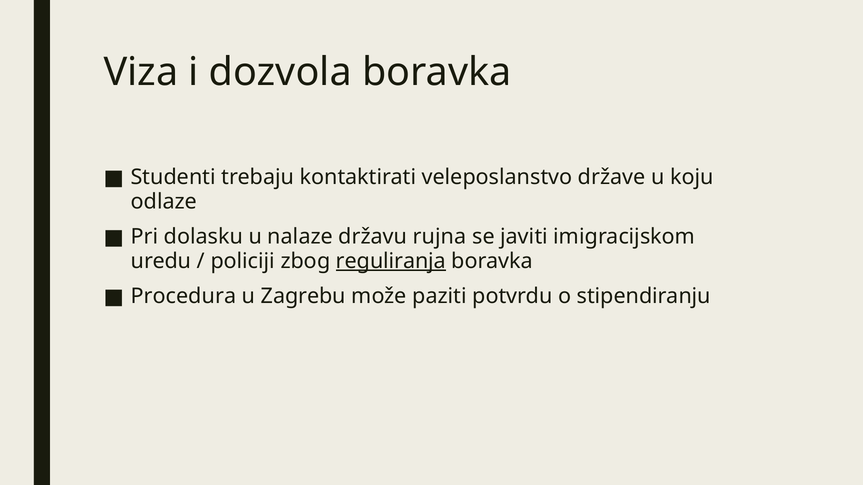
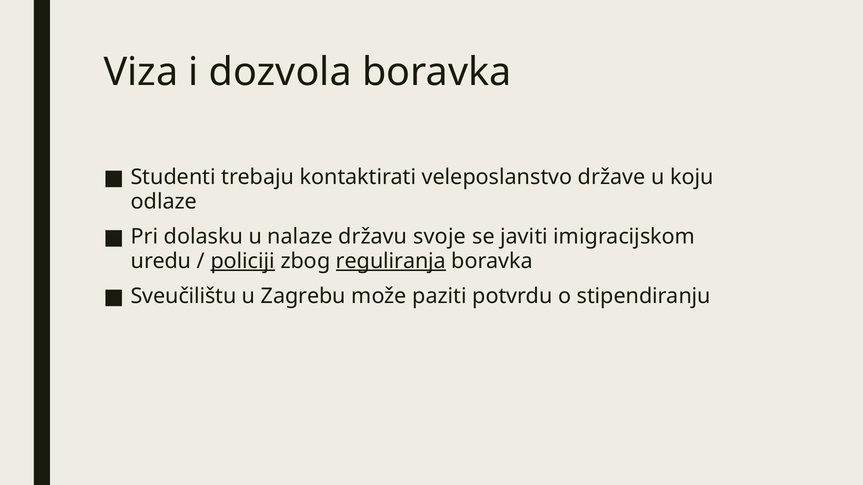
rujna: rujna -> svoje
policiji underline: none -> present
Procedura: Procedura -> Sveučilištu
